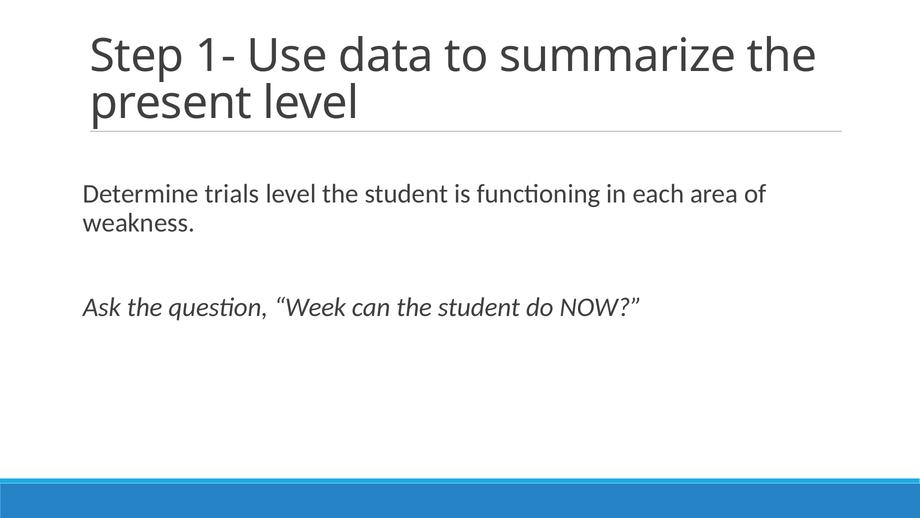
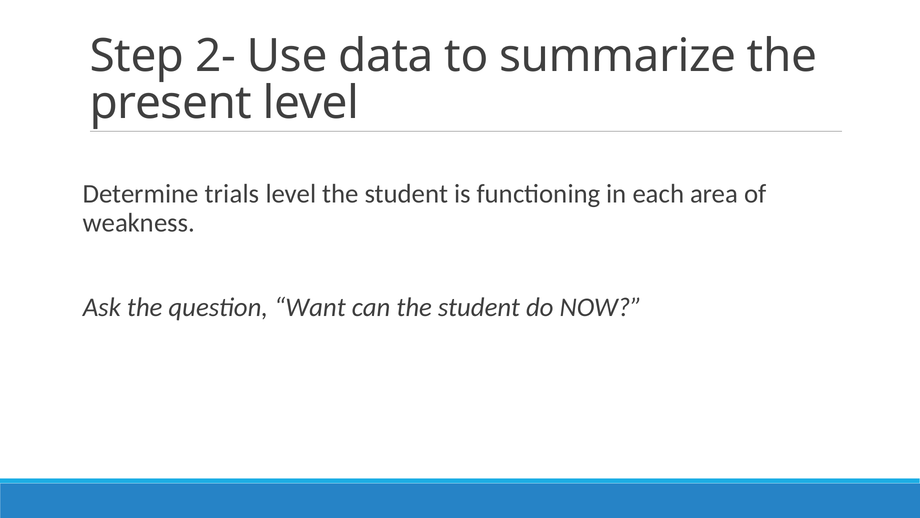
1-: 1- -> 2-
Week: Week -> Want
